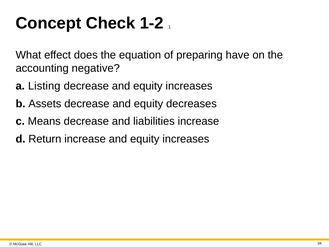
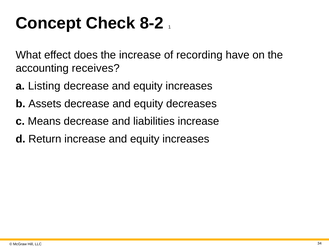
1-2: 1-2 -> 8-2
the equation: equation -> increase
preparing: preparing -> recording
negative: negative -> receives
